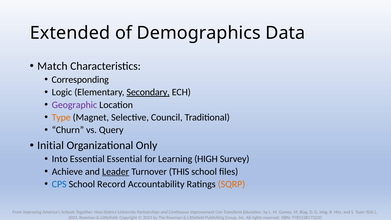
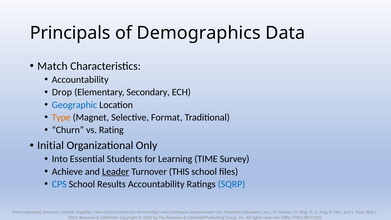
Extended: Extended -> Principals
Corresponding at (80, 80): Corresponding -> Accountability
Logic: Logic -> Drop
Secondary underline: present -> none
Geographic colour: purple -> blue
Council: Council -> Format
Query: Query -> Rating
Essential Essential: Essential -> Students
HIGH: HIGH -> TIME
Record: Record -> Results
SQRP colour: orange -> blue
